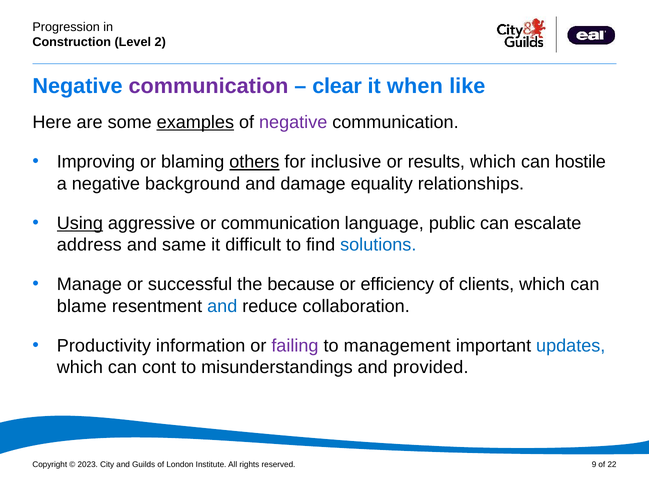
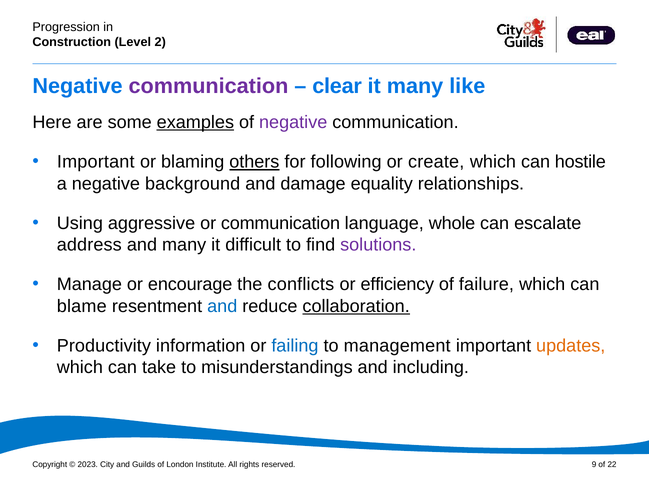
it when: when -> many
Improving at (96, 162): Improving -> Important
inclusive: inclusive -> following
results: results -> create
Using underline: present -> none
public: public -> whole
and same: same -> many
solutions colour: blue -> purple
successful: successful -> encourage
because: because -> conflicts
clients: clients -> failure
collaboration underline: none -> present
failing colour: purple -> blue
updates colour: blue -> orange
cont: cont -> take
provided: provided -> including
